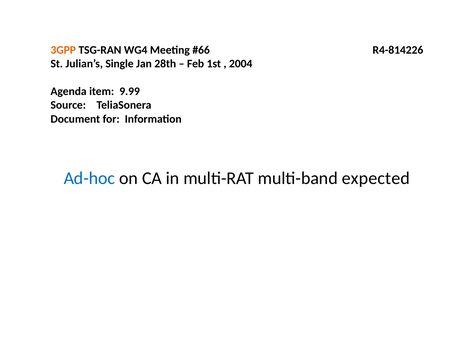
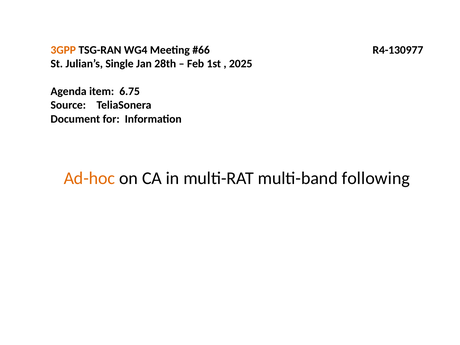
R4-814226: R4-814226 -> R4-130977
2004: 2004 -> 2025
9.99: 9.99 -> 6.75
Ad-hoc colour: blue -> orange
expected: expected -> following
